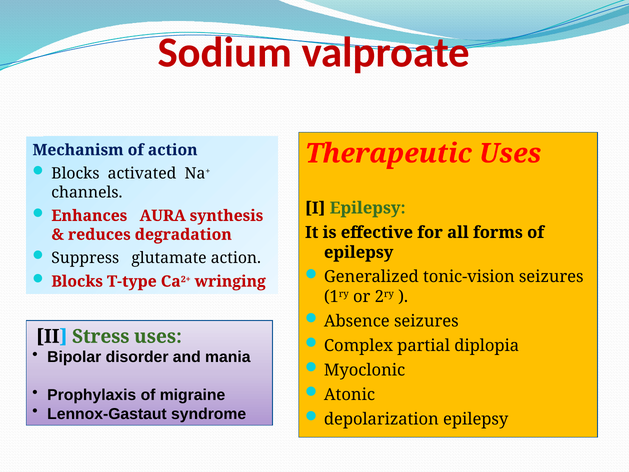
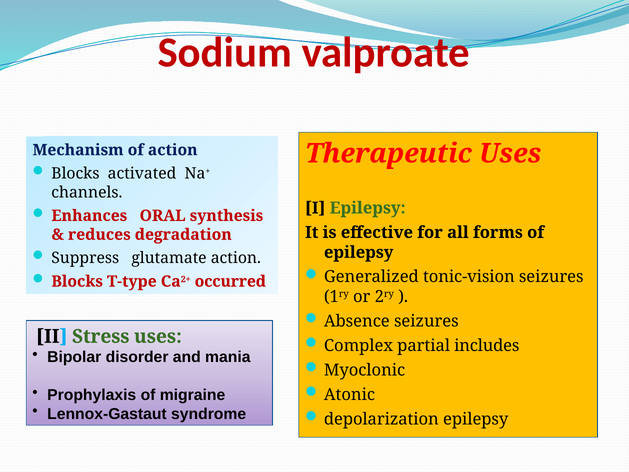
AURA: AURA -> ORAL
wringing: wringing -> occurred
diplopia: diplopia -> includes
